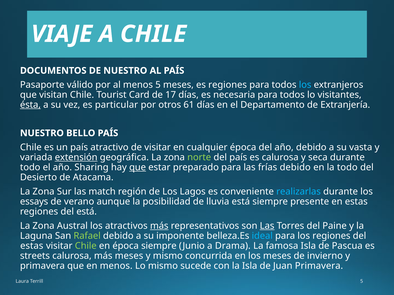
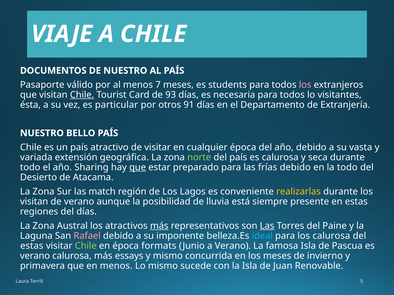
menos 5: 5 -> 7
es regiones: regiones -> students
los at (305, 85) colour: light blue -> pink
Chile at (82, 95) underline: none -> present
17: 17 -> 93
ésta underline: present -> none
61: 61 -> 91
extensión underline: present -> none
realizarlas colour: light blue -> yellow
essays at (34, 202): essays -> visitan
del está: está -> días
Rafael colour: light green -> pink
los regiones: regiones -> calurosa
época siempre: siempre -> formats
a Drama: Drama -> Verano
streets at (35, 256): streets -> verano
más meses: meses -> essays
Juan Primavera: Primavera -> Renovable
